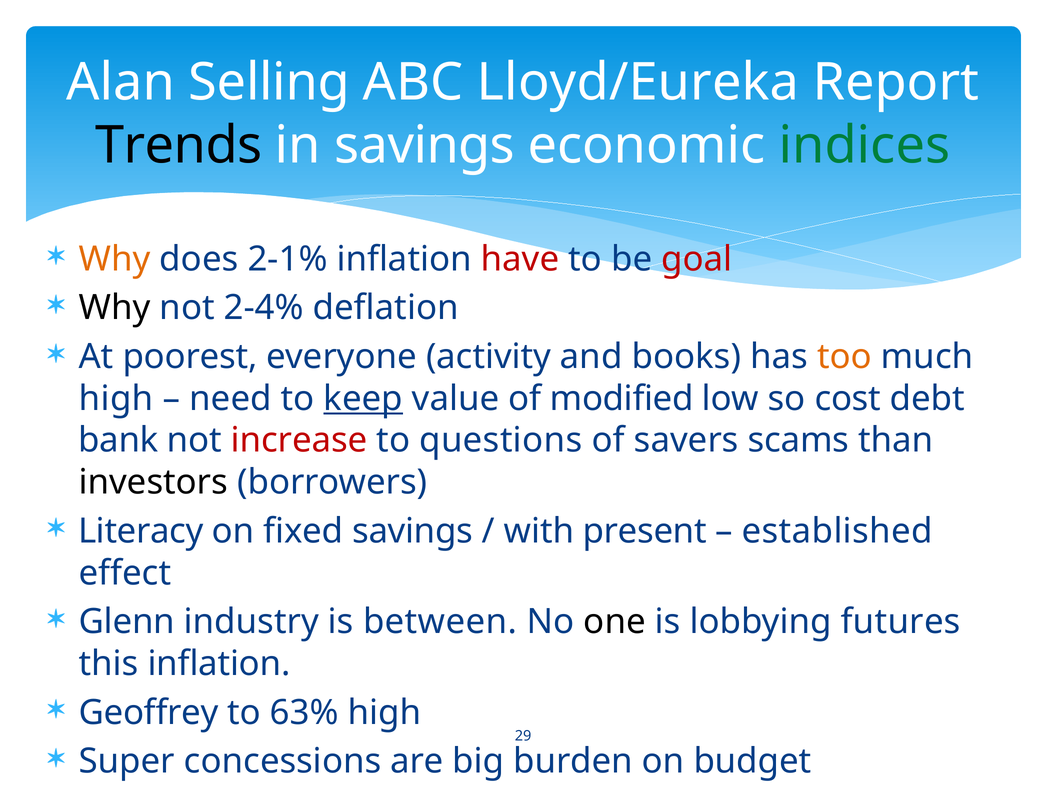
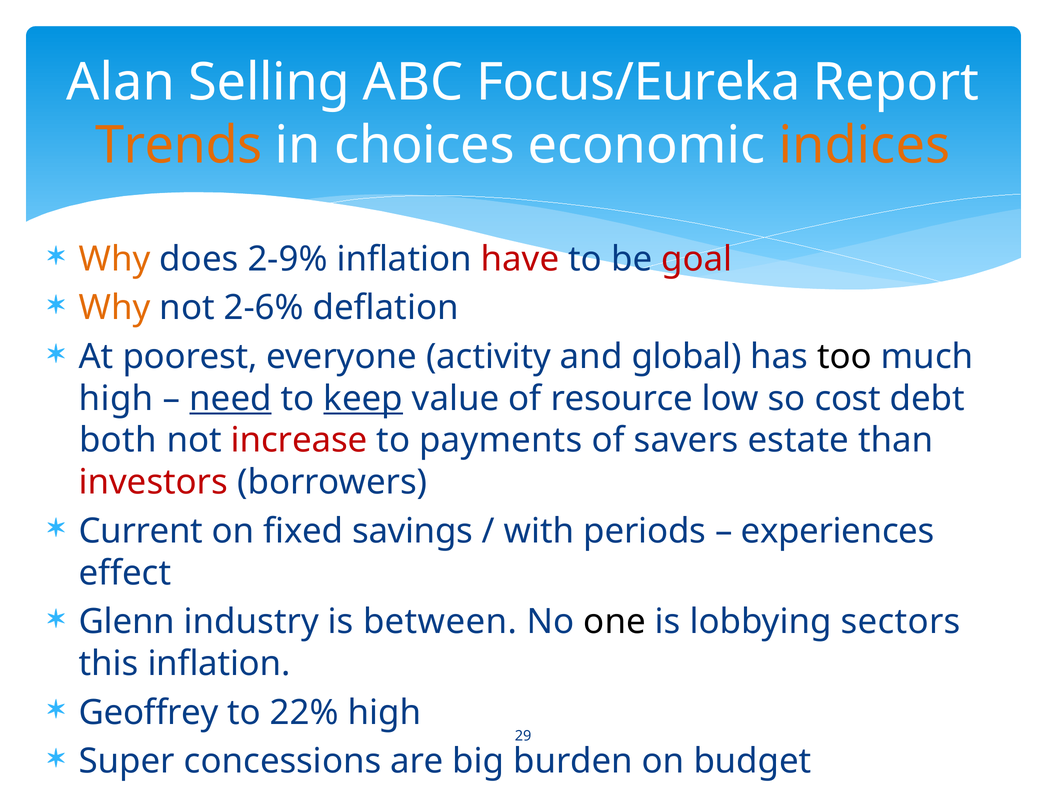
Lloyd/Eureka: Lloyd/Eureka -> Focus/Eureka
Trends colour: black -> orange
in savings: savings -> choices
indices colour: green -> orange
2-1%: 2-1% -> 2-9%
Why at (115, 308) colour: black -> orange
2-4%: 2-4% -> 2-6%
books: books -> global
too colour: orange -> black
need underline: none -> present
modified: modified -> resource
bank: bank -> both
questions: questions -> payments
scams: scams -> estate
investors colour: black -> red
Literacy: Literacy -> Current
present: present -> periods
established: established -> experiences
futures: futures -> sectors
63%: 63% -> 22%
